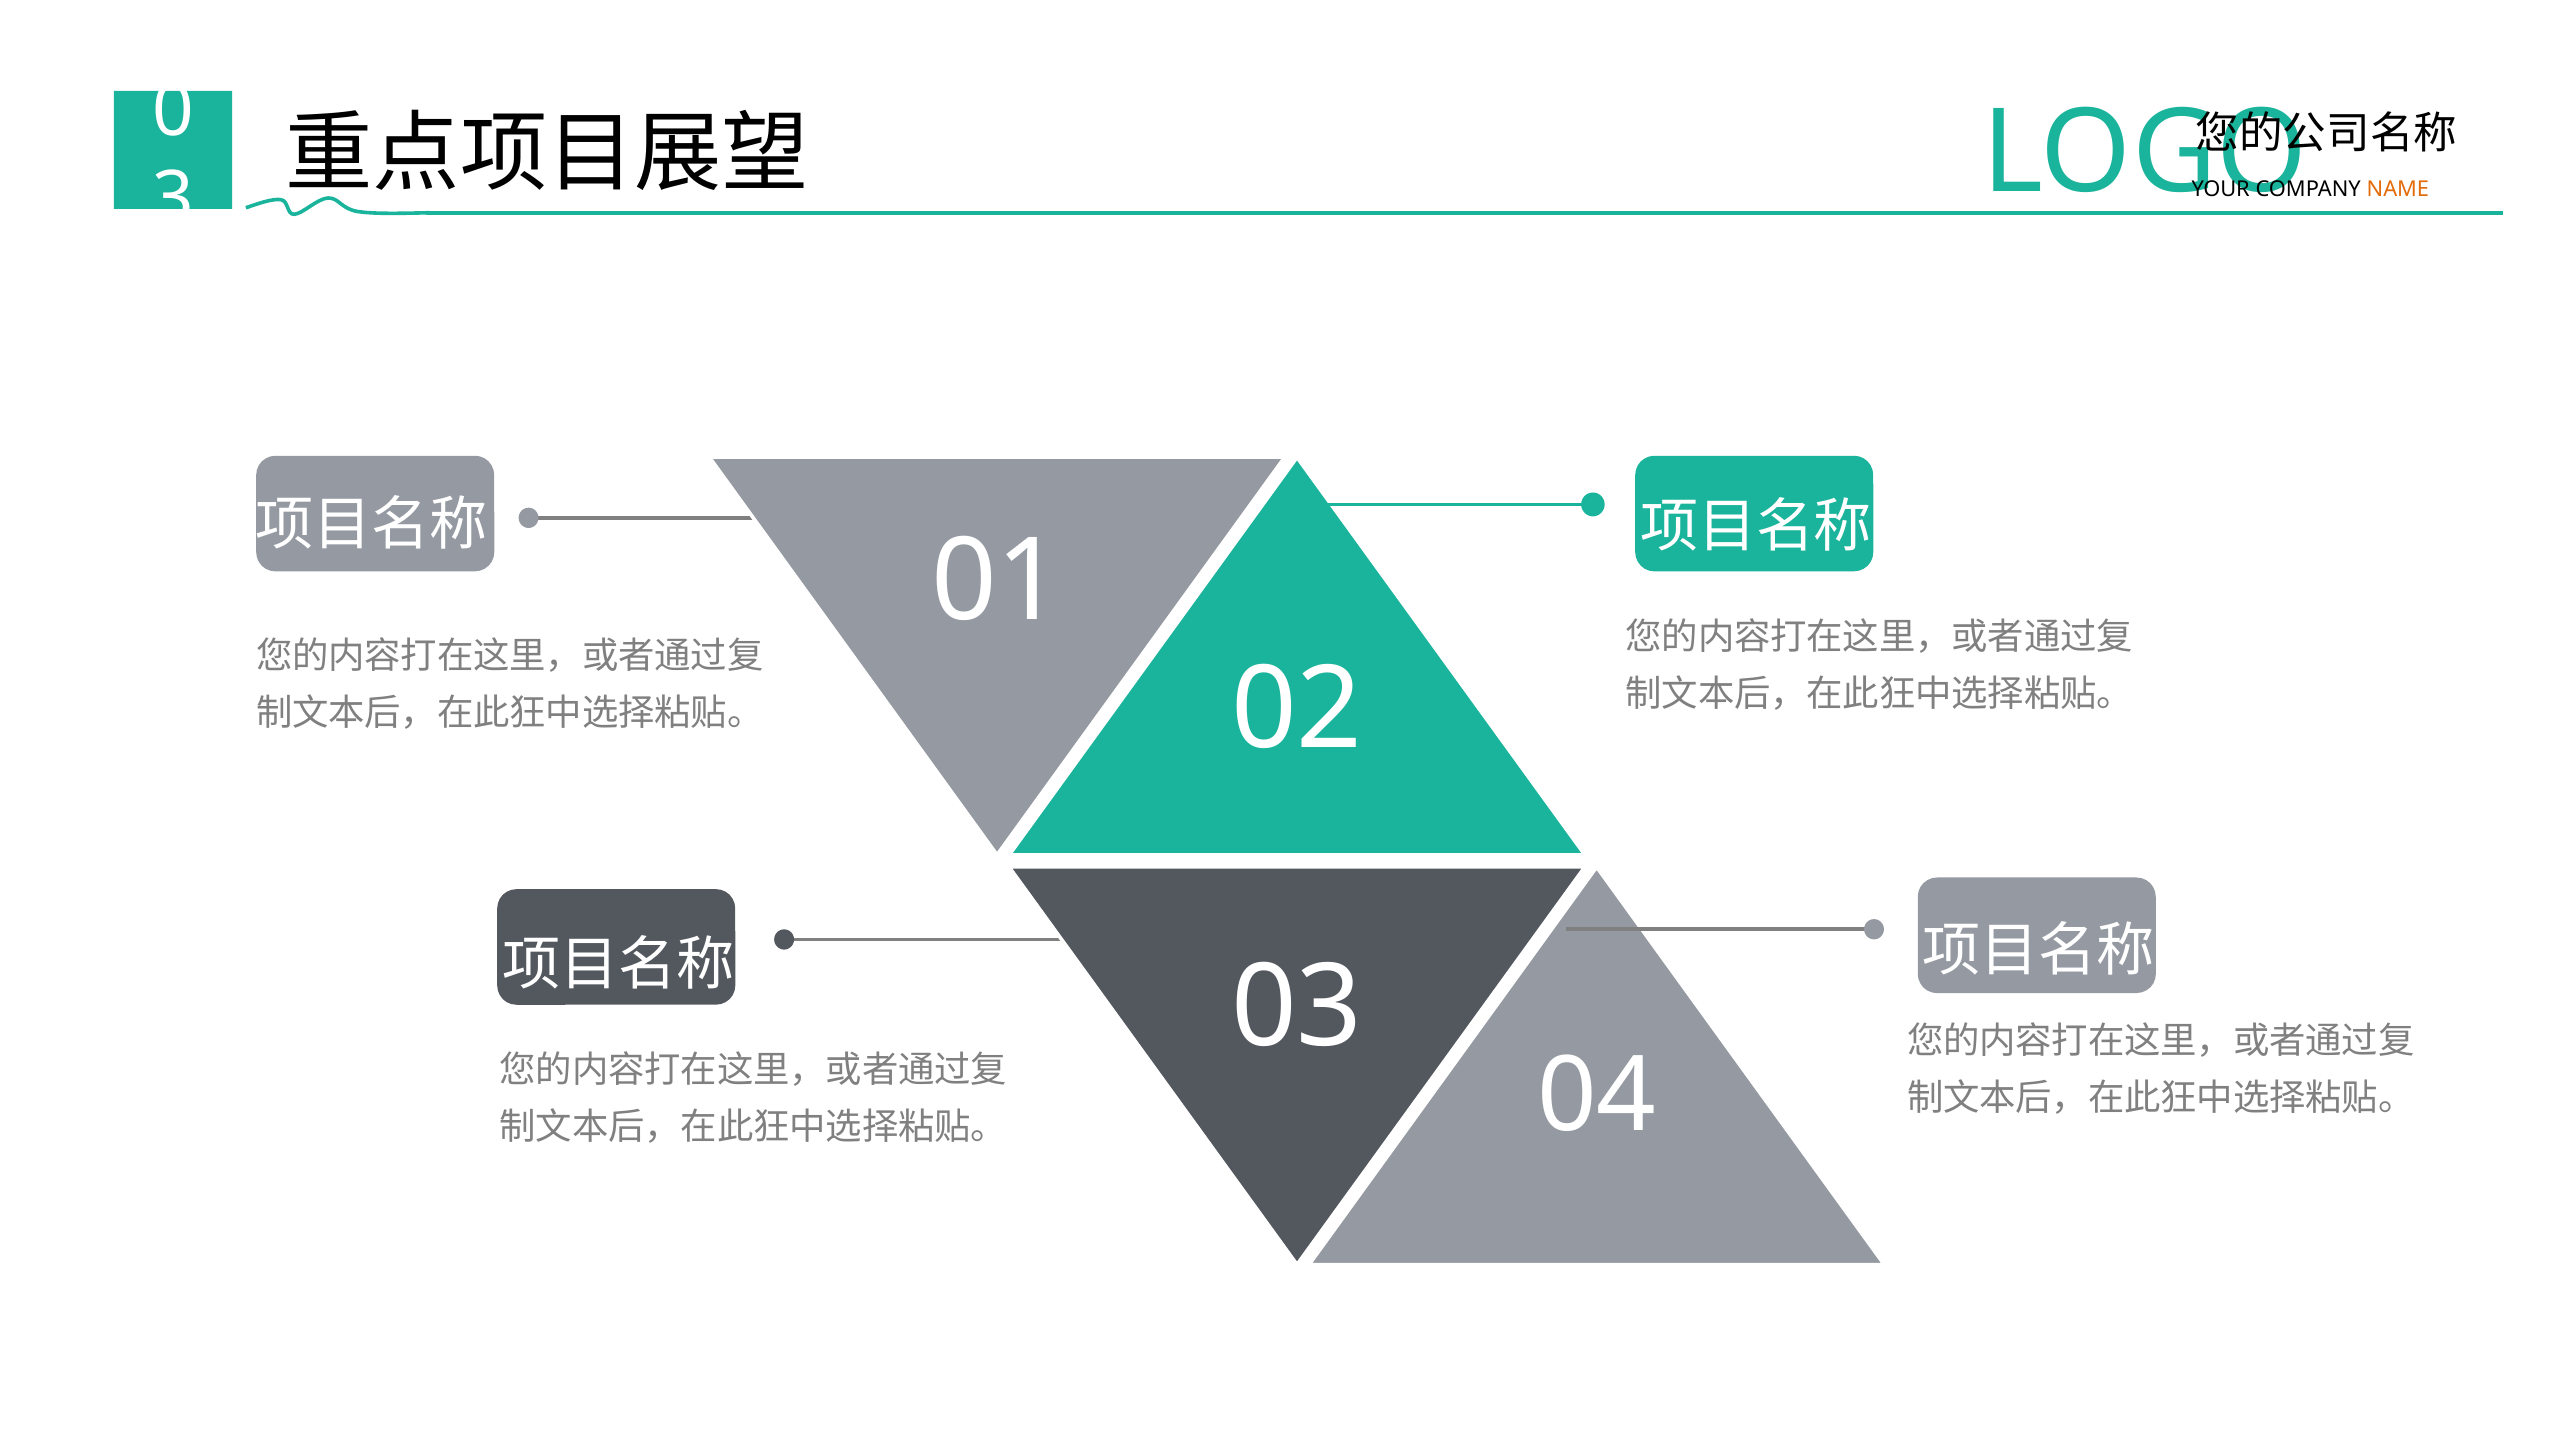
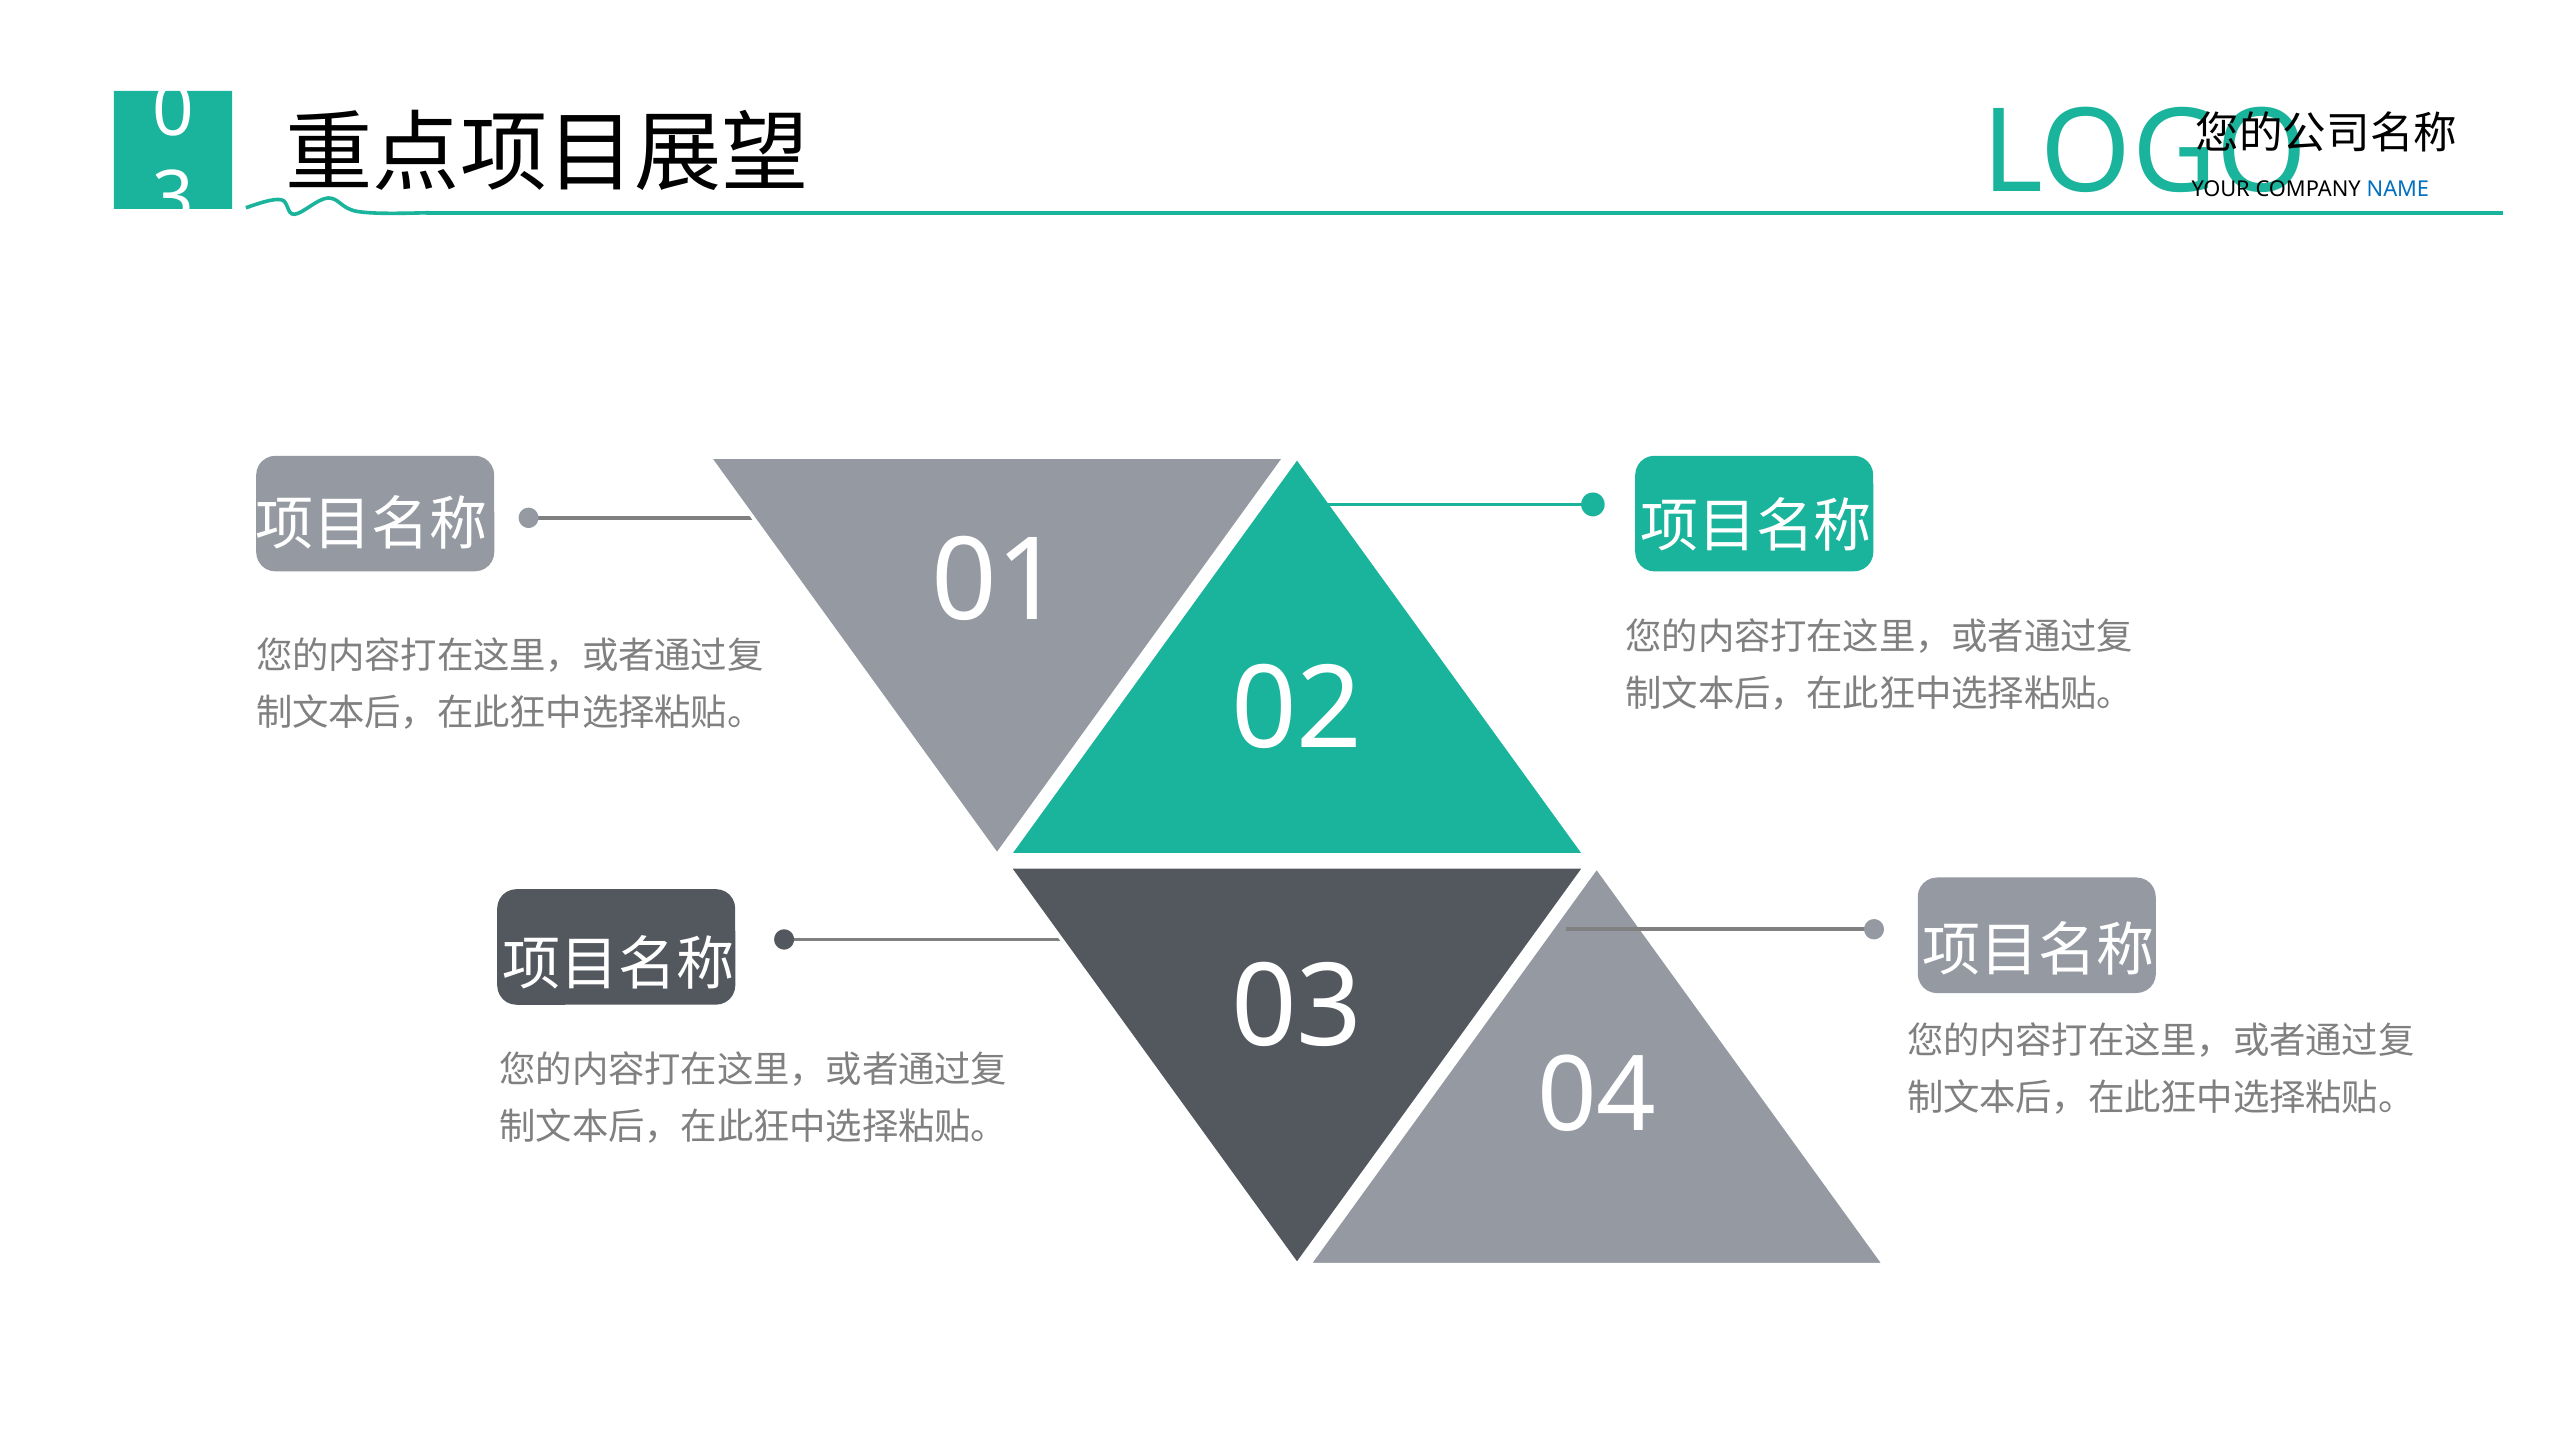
NAME colour: orange -> blue
